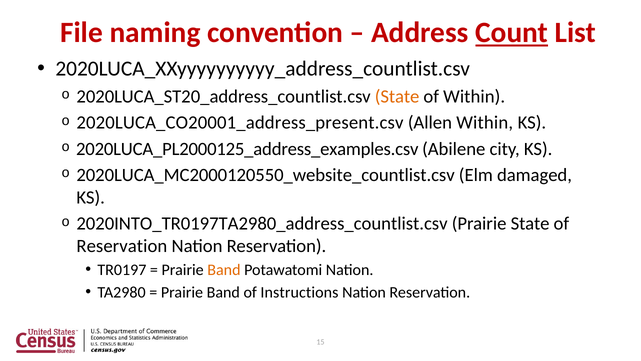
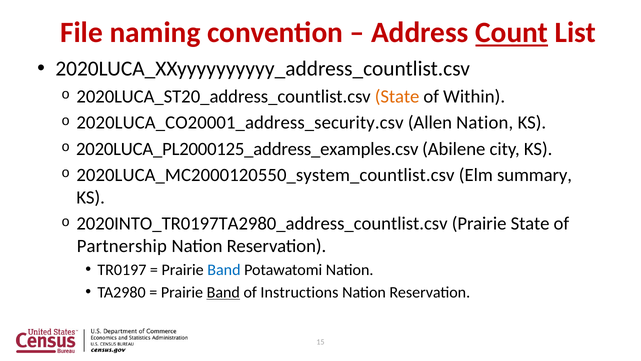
2020LUCA_CO20001_address_present.csv: 2020LUCA_CO20001_address_present.csv -> 2020LUCA_CO20001_address_security.csv
Allen Within: Within -> Nation
2020LUCA_MC2000120550_website_countlist.csv: 2020LUCA_MC2000120550_website_countlist.csv -> 2020LUCA_MC2000120550_system_countlist.csv
damaged: damaged -> summary
Reservation at (122, 246): Reservation -> Partnership
Band at (224, 270) colour: orange -> blue
Band at (223, 292) underline: none -> present
